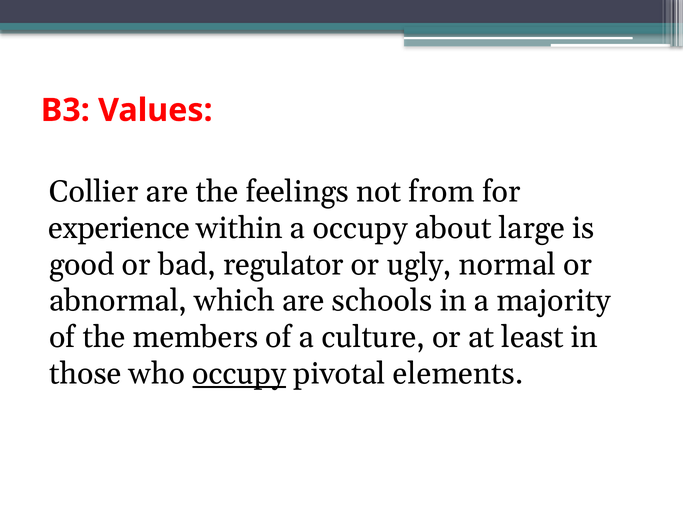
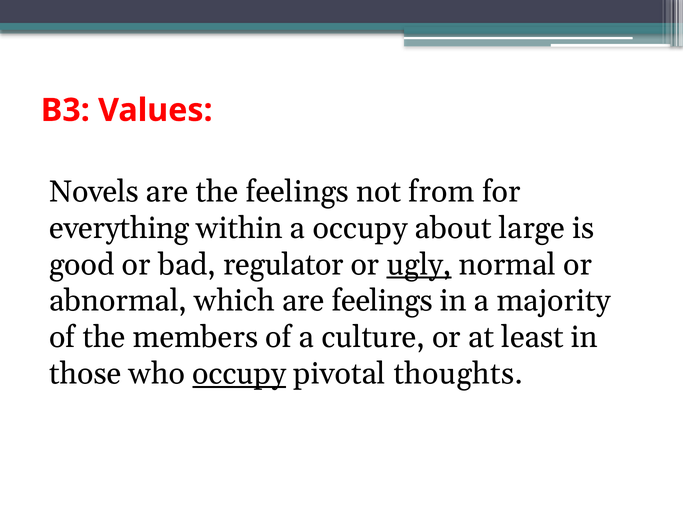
Collier: Collier -> Novels
experience: experience -> everything
ugly underline: none -> present
are schools: schools -> feelings
elements: elements -> thoughts
